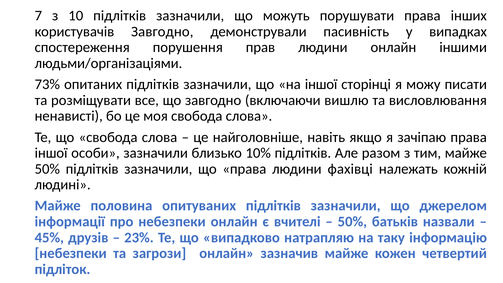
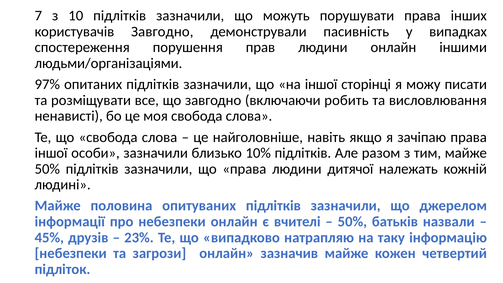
73%: 73% -> 97%
вишлю: вишлю -> робить
фахівці: фахівці -> дитячої
